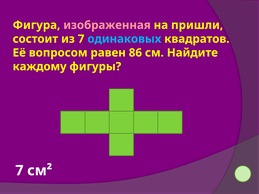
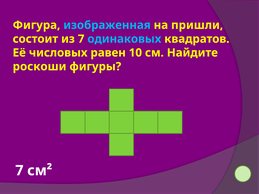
изображенная colour: pink -> light blue
вопросом: вопросом -> числовых
86: 86 -> 10
каждому: каждому -> роскоши
